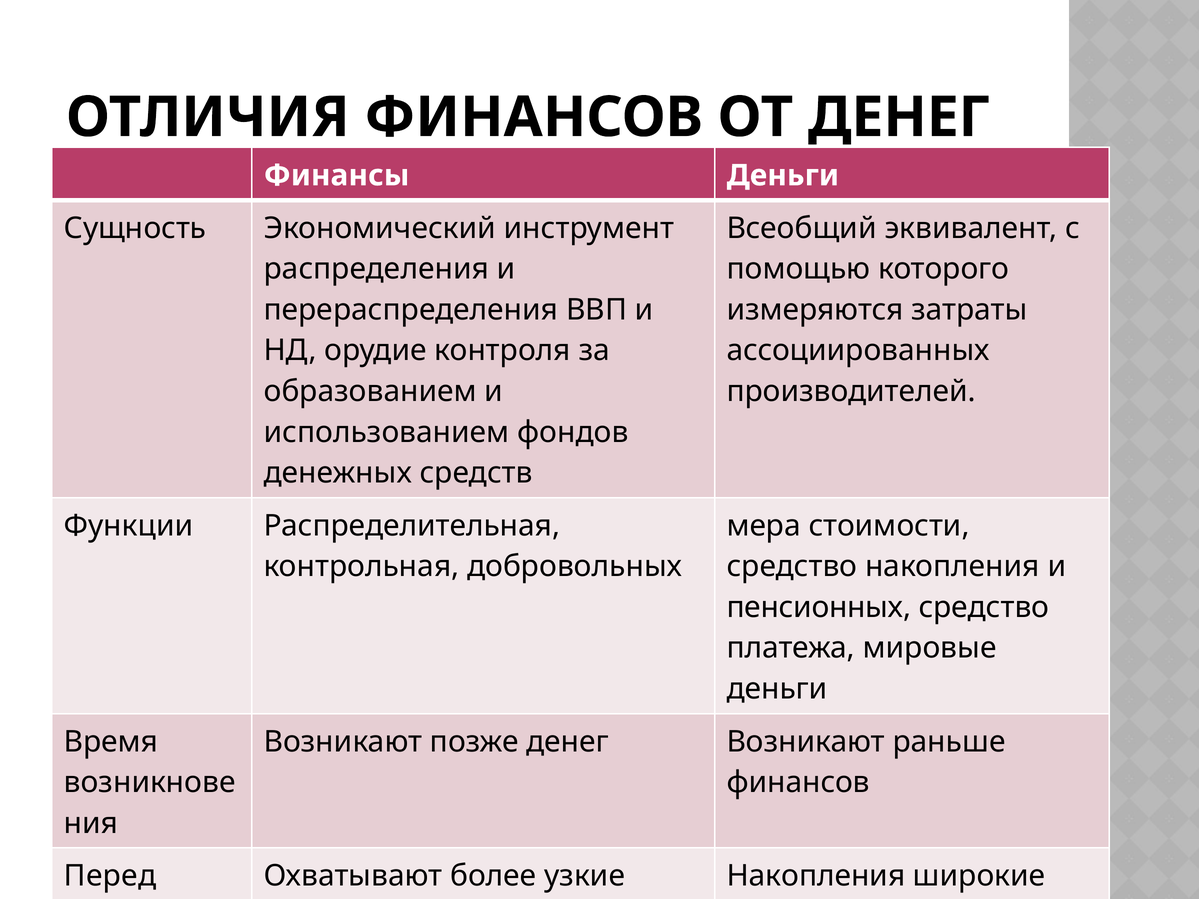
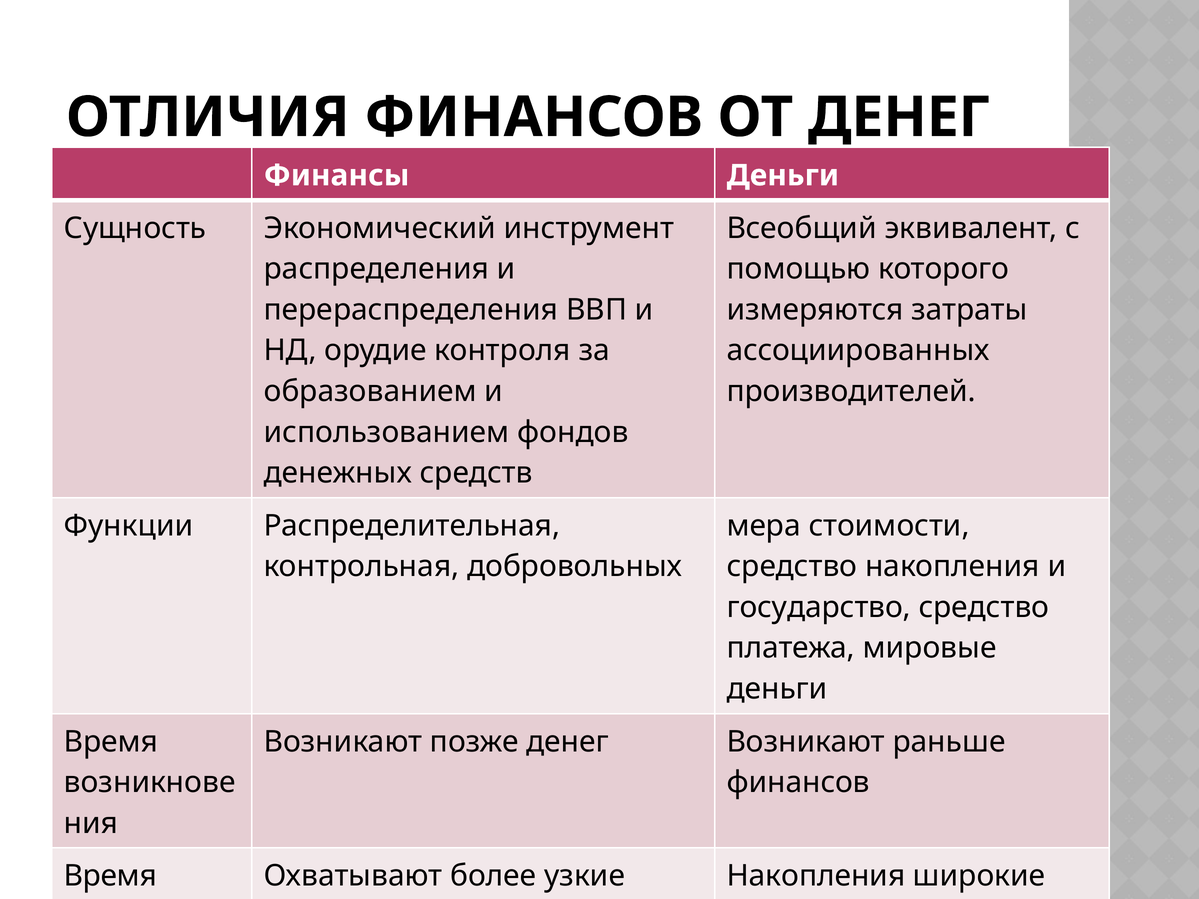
пенсионных: пенсионных -> государство
Перед at (110, 876): Перед -> Время
